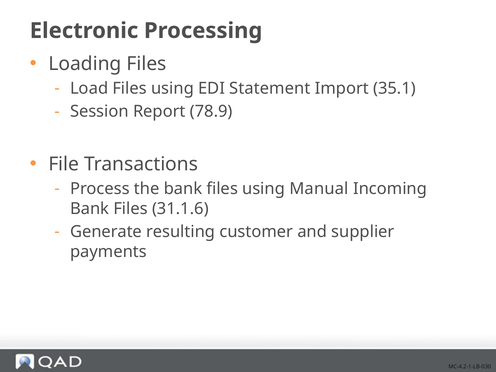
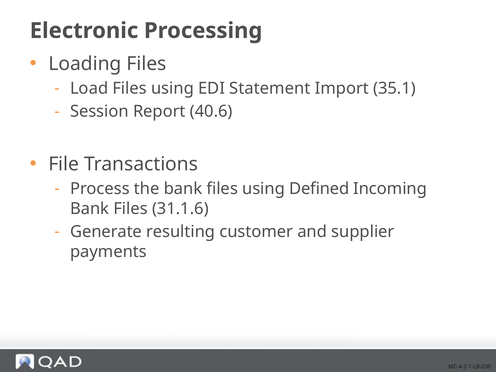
78.9: 78.9 -> 40.6
Manual: Manual -> Defined
